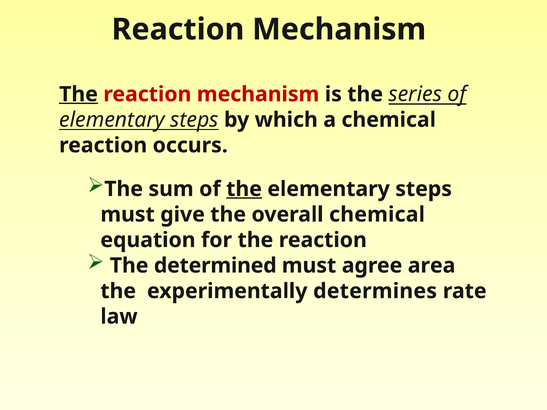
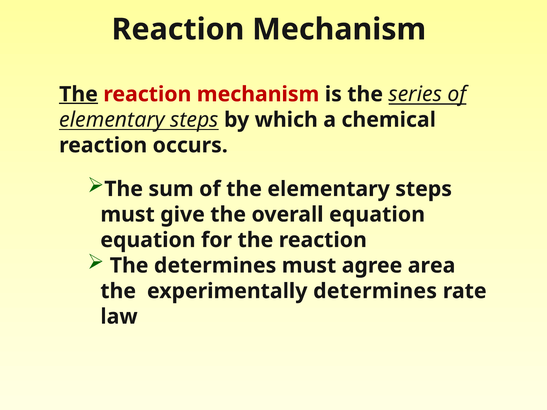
the at (244, 189) underline: present -> none
overall chemical: chemical -> equation
The determined: determined -> determines
